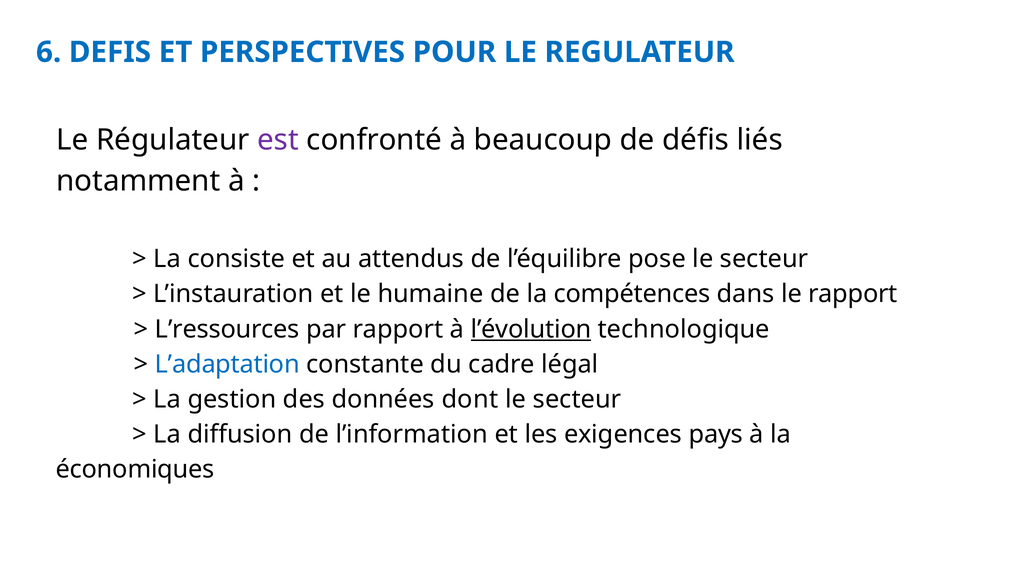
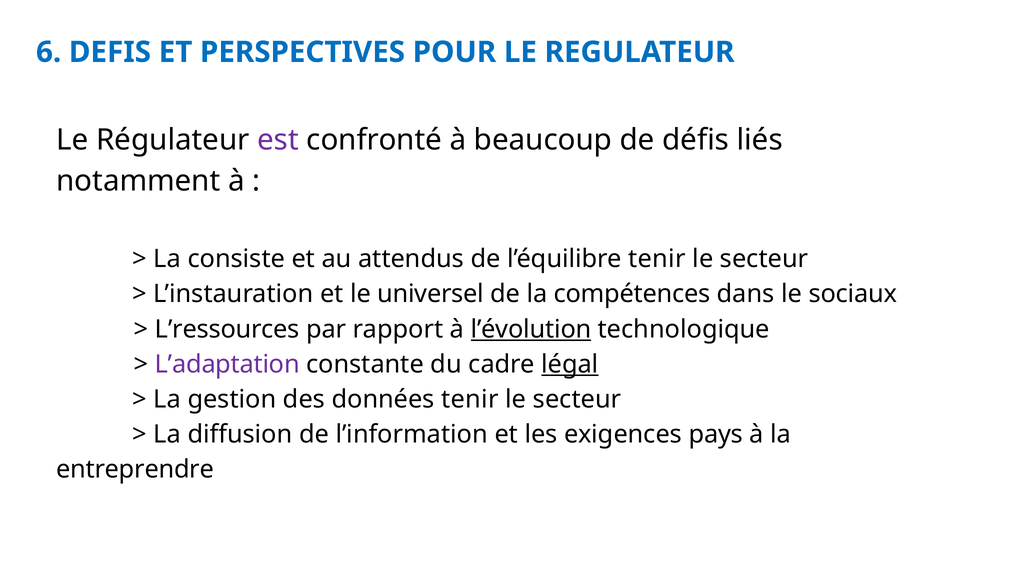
l’équilibre pose: pose -> tenir
humaine: humaine -> universel
le rapport: rapport -> sociaux
L’adaptation colour: blue -> purple
légal underline: none -> present
données dont: dont -> tenir
économiques: économiques -> entreprendre
